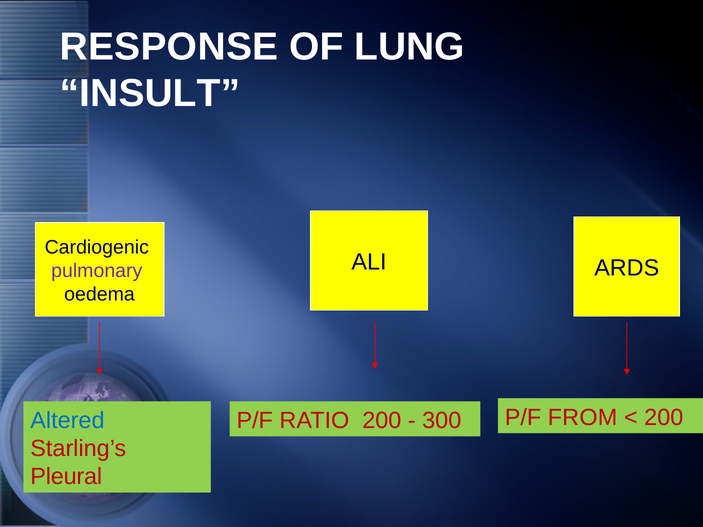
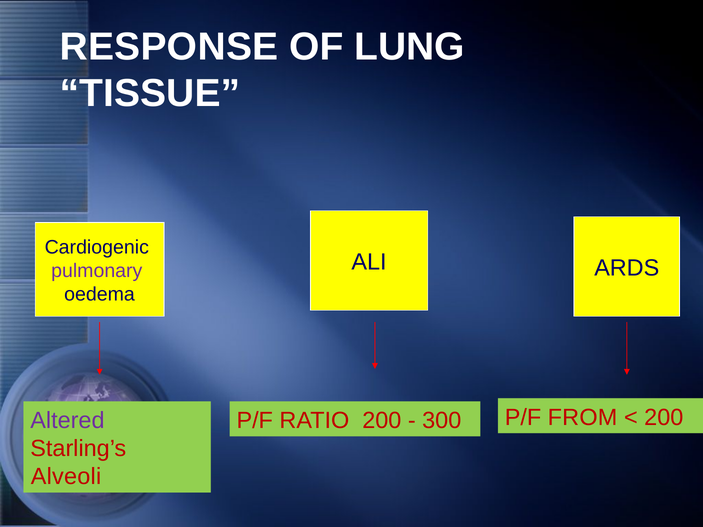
INSULT: INSULT -> TISSUE
Altered colour: blue -> purple
Pleural: Pleural -> Alveoli
